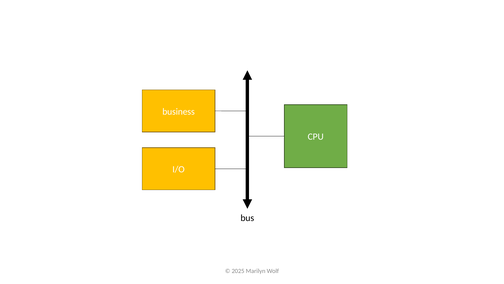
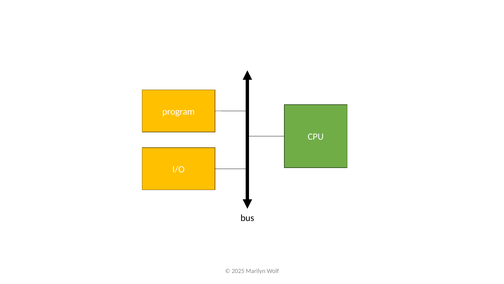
business: business -> program
